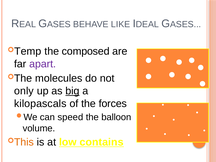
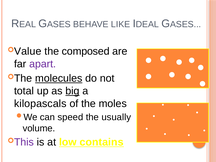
Temp: Temp -> Value
molecules underline: none -> present
only: only -> total
forces: forces -> moles
balloon: balloon -> usually
This colour: orange -> purple
